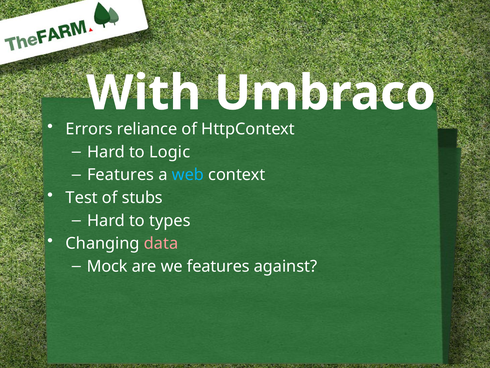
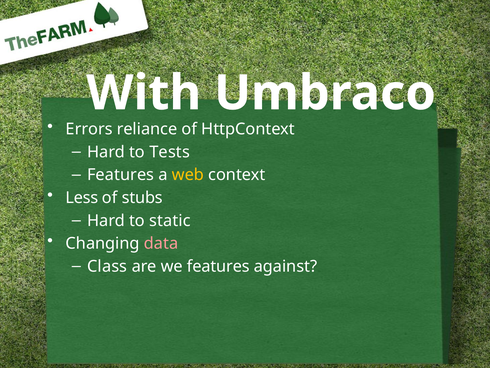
Logic: Logic -> Tests
web colour: light blue -> yellow
Test: Test -> Less
types: types -> static
Mock: Mock -> Class
